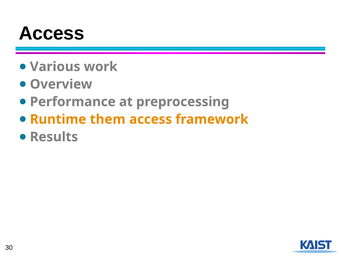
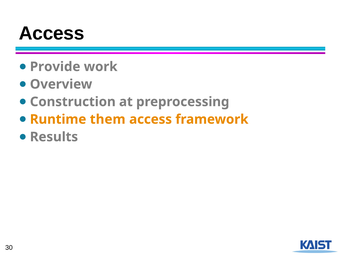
Various: Various -> Provide
Performance: Performance -> Construction
